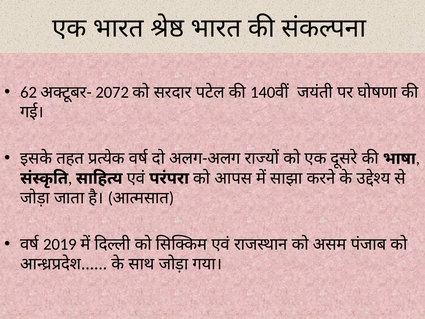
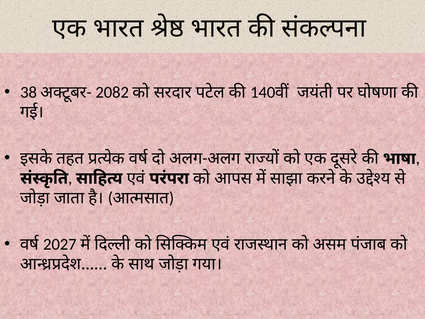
62: 62 -> 38
2072: 2072 -> 2082
2019: 2019 -> 2027
